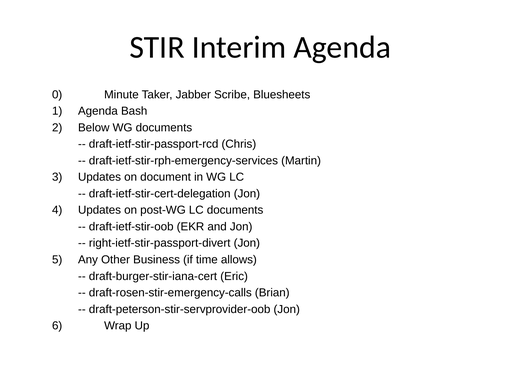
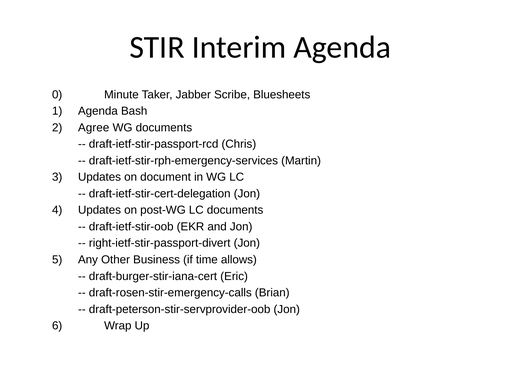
Below: Below -> Agree
